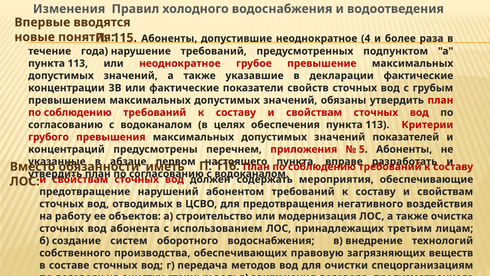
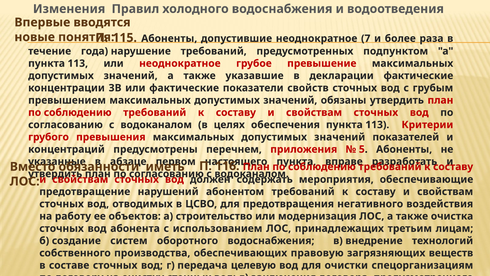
4: 4 -> 7
методов: методов -> целевую
